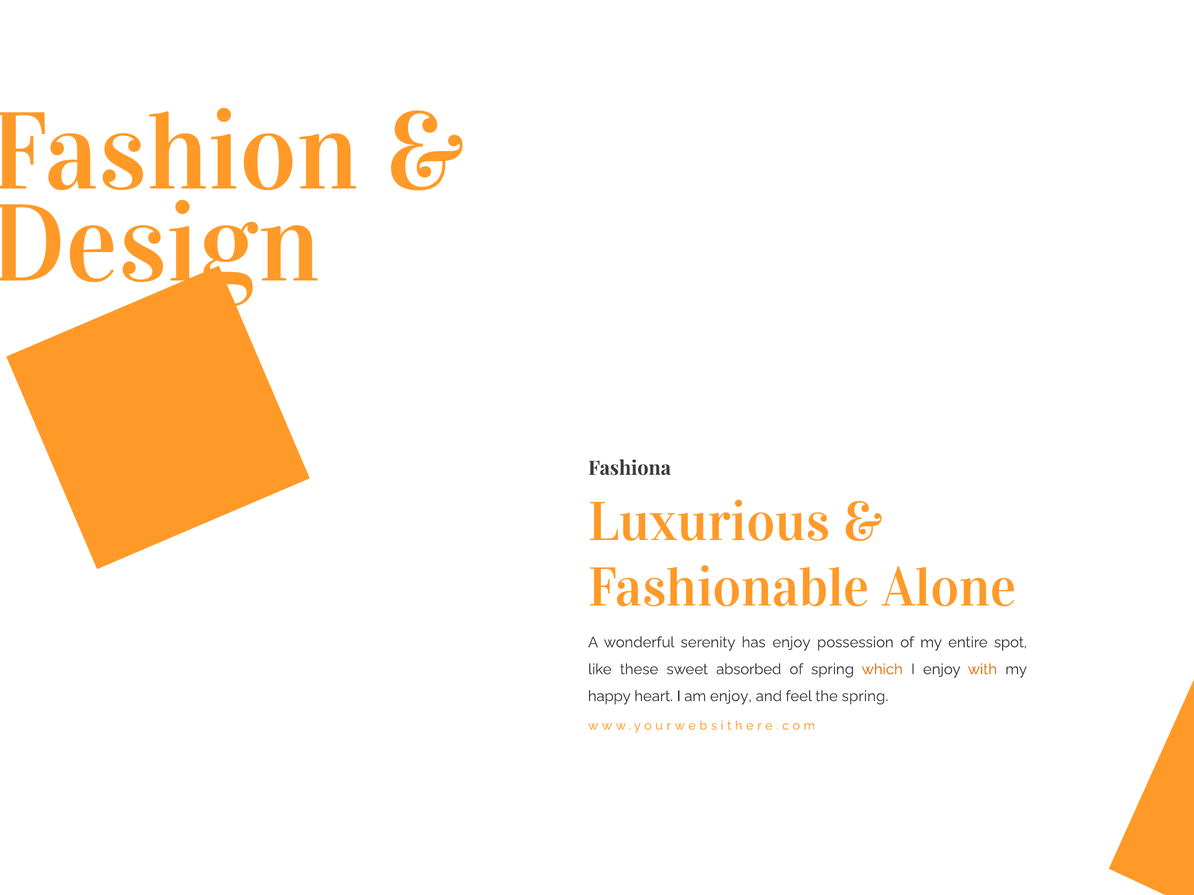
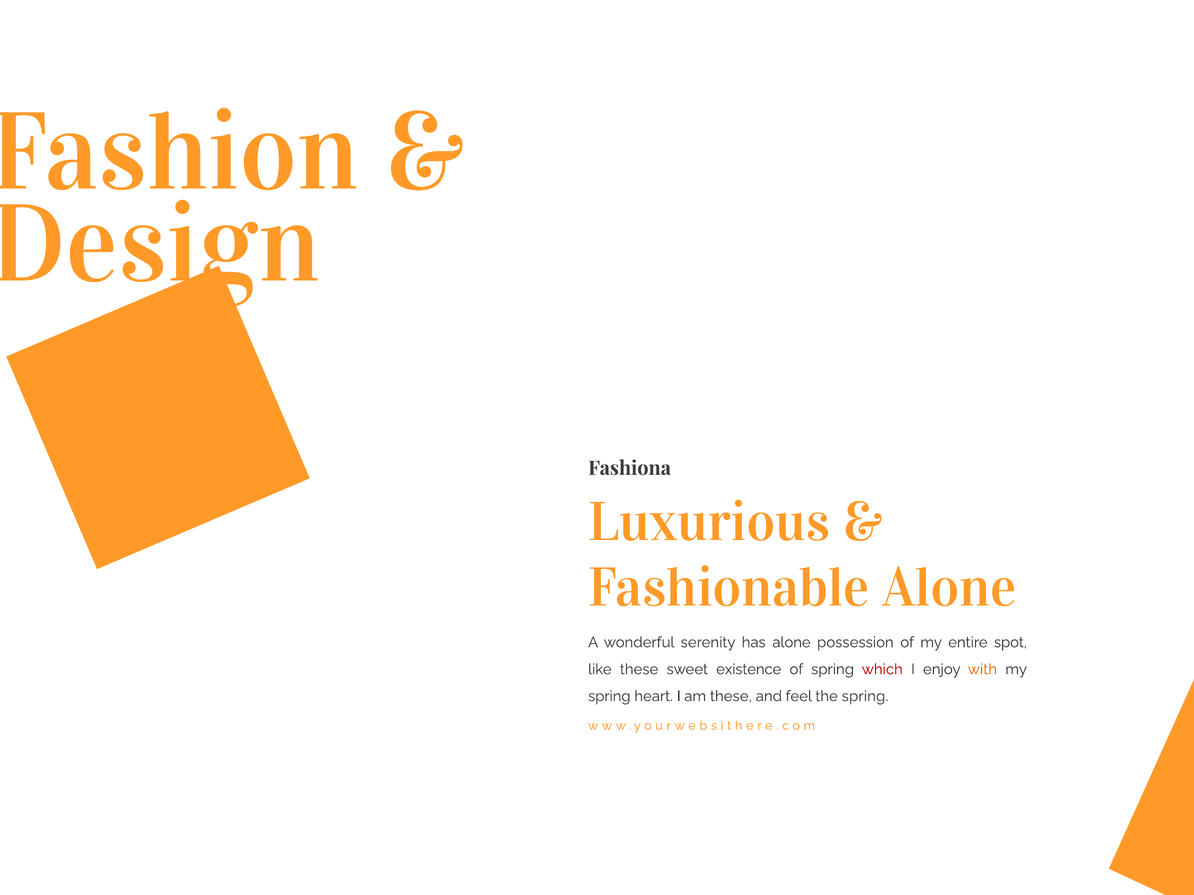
has enjoy: enjoy -> alone
absorbed: absorbed -> existence
which colour: orange -> red
happy at (609, 697): happy -> spring
am enjoy: enjoy -> these
